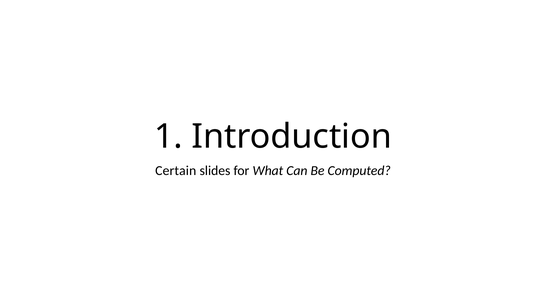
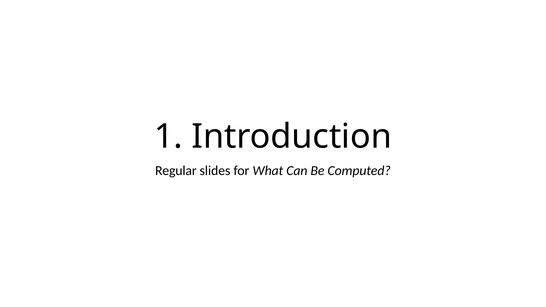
Certain: Certain -> Regular
